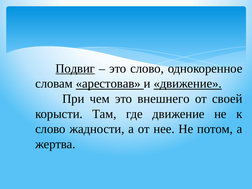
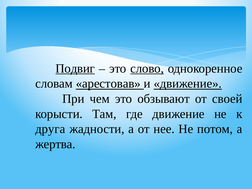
слово at (147, 68) underline: none -> present
внешнего: внешнего -> обзывают
слово at (50, 129): слово -> друга
